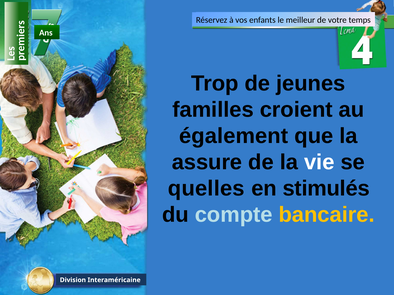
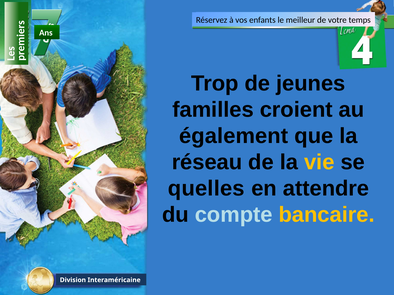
assure: assure -> réseau
vie colour: white -> yellow
stimulés: stimulés -> attendre
